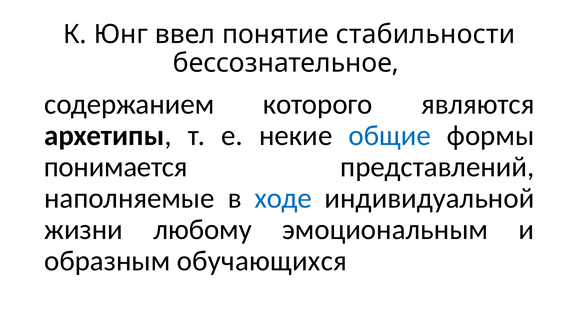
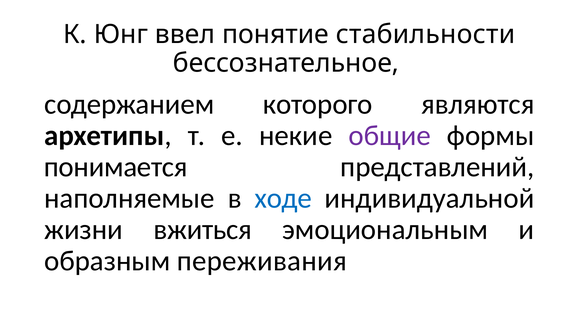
общие colour: blue -> purple
любому: любому -> вжиться
обучающихся: обучающихся -> переживания
